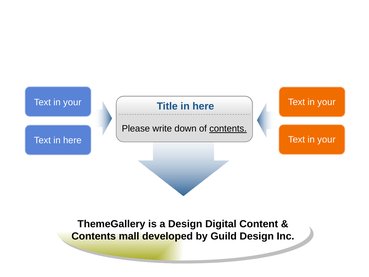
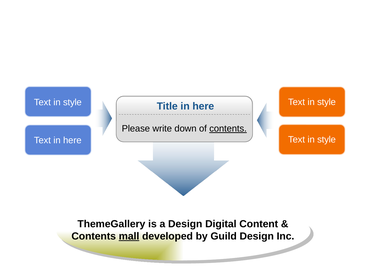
your at (326, 102): your -> style
your at (72, 102): your -> style
your at (326, 139): your -> style
mall underline: none -> present
